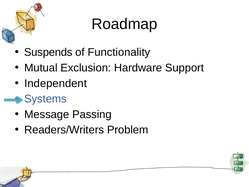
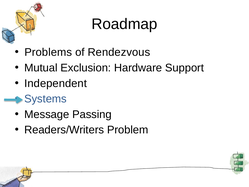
Suspends: Suspends -> Problems
Functionality: Functionality -> Rendezvous
